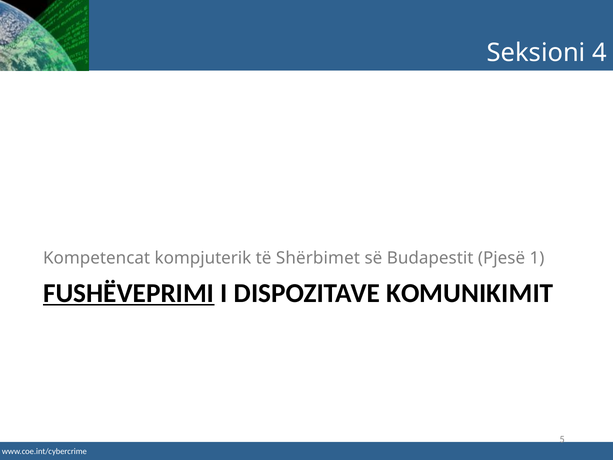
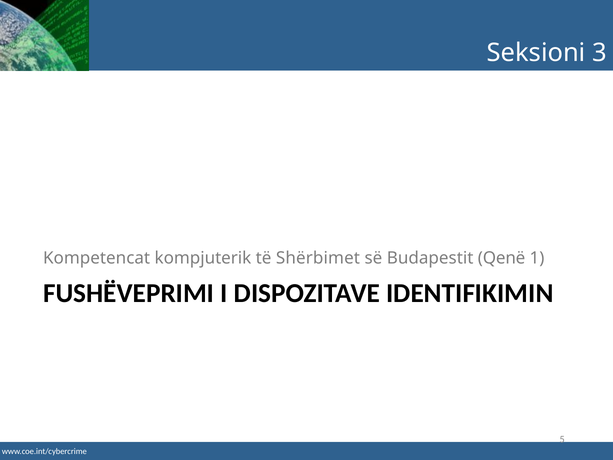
4: 4 -> 3
Pjesë: Pjesë -> Qenë
FUSHËVEPRIMI underline: present -> none
KOMUNIKIMIT: KOMUNIKIMIT -> IDENTIFIKIMIN
